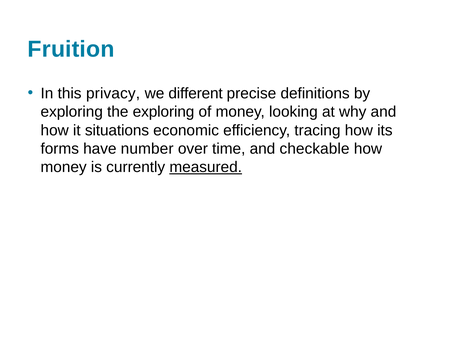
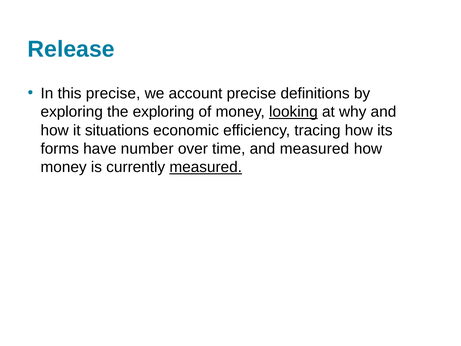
Fruition: Fruition -> Release
this privacy: privacy -> precise
different: different -> account
looking underline: none -> present
and checkable: checkable -> measured
